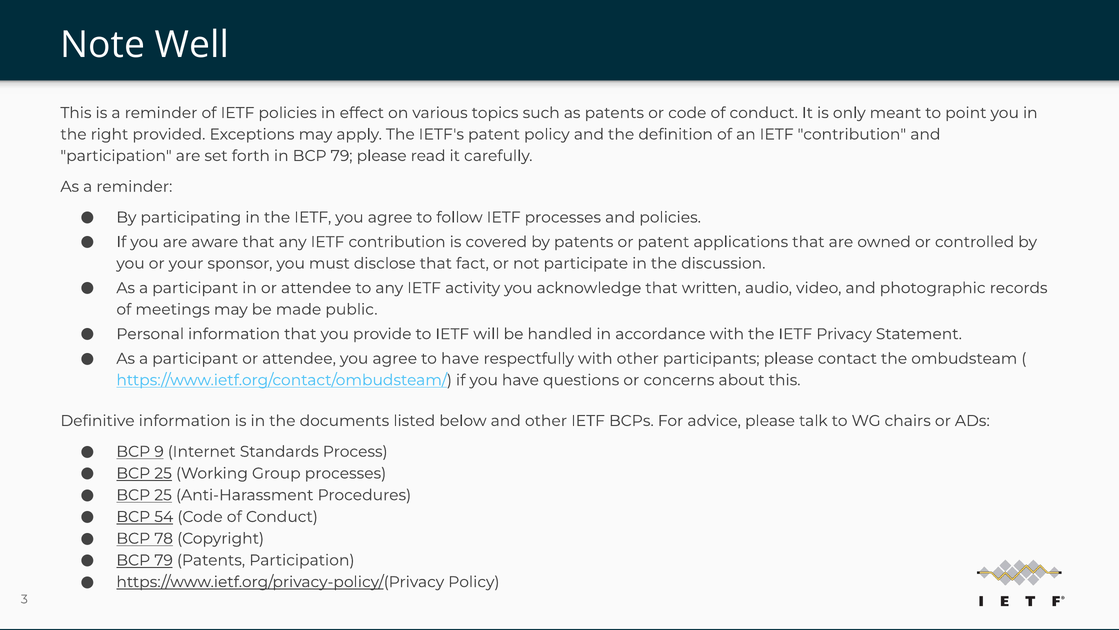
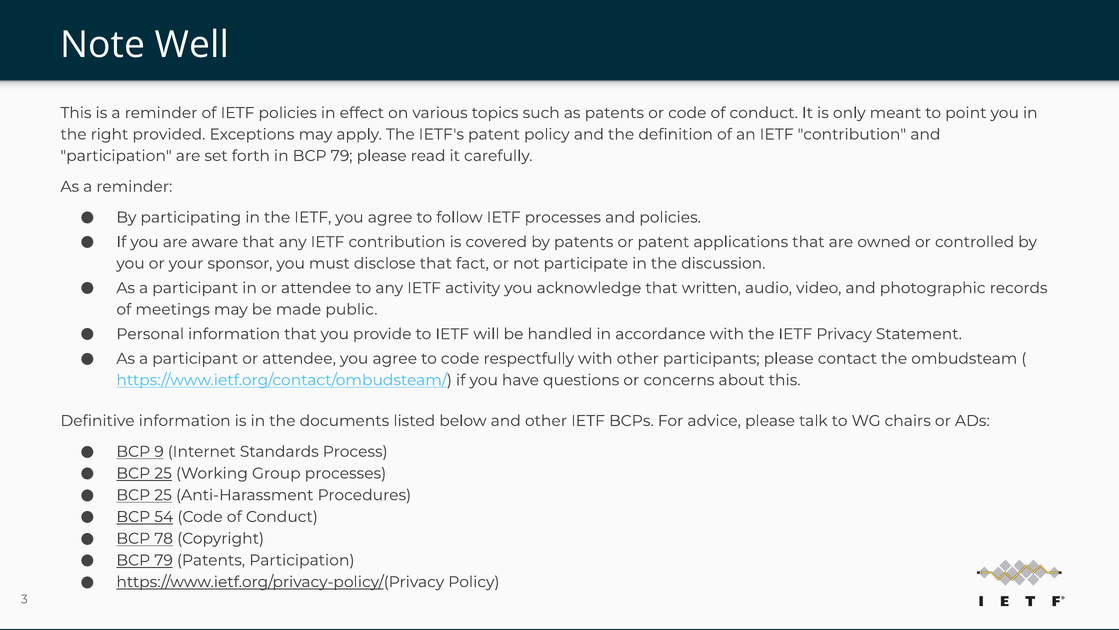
to have: have -> code
